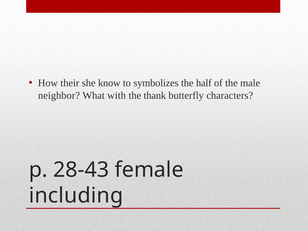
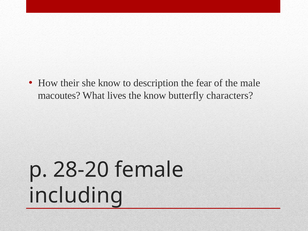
symbolizes: symbolizes -> description
half: half -> fear
neighbor: neighbor -> macoutes
with: with -> lives
the thank: thank -> know
28-43: 28-43 -> 28-20
